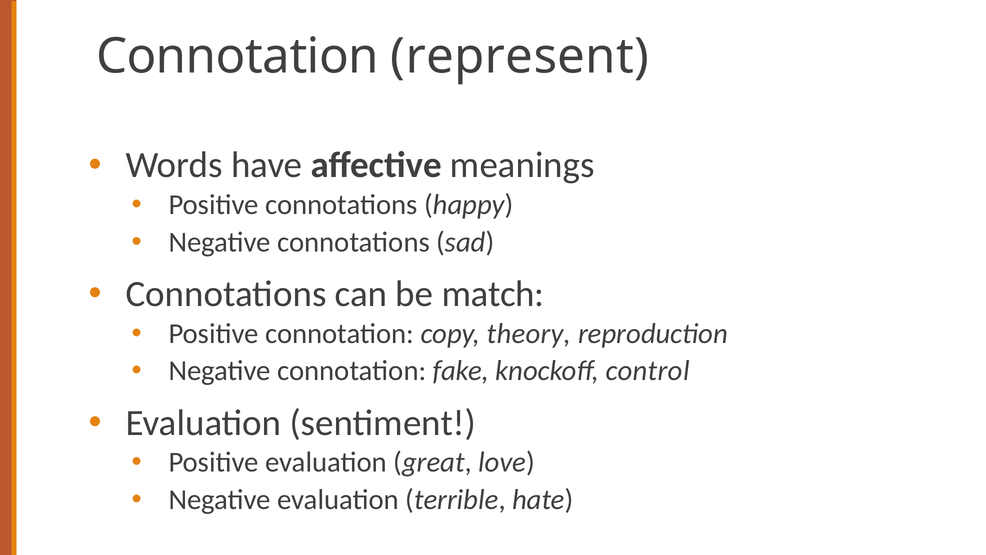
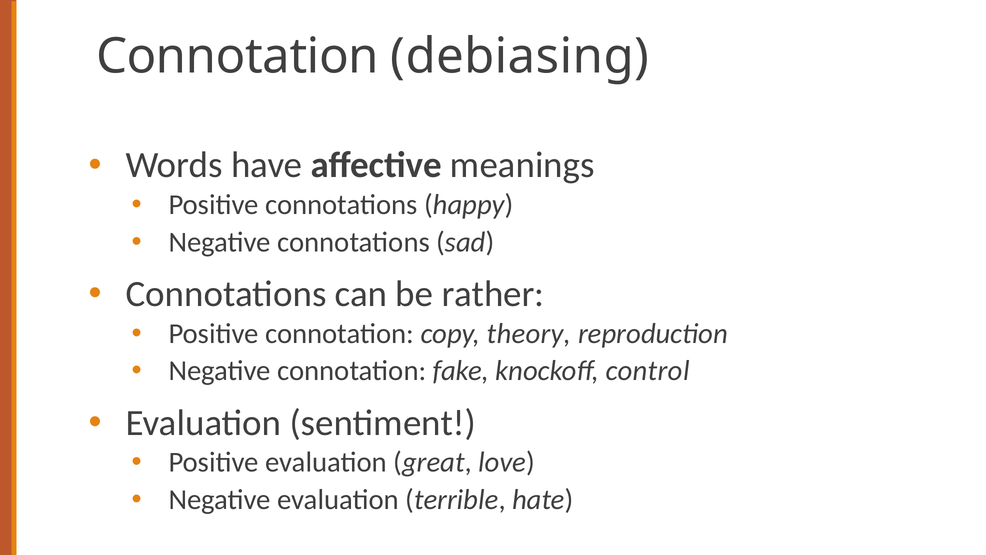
represent: represent -> debiasing
match: match -> rather
